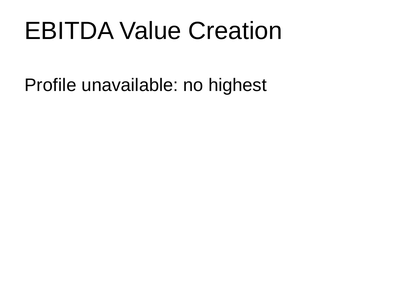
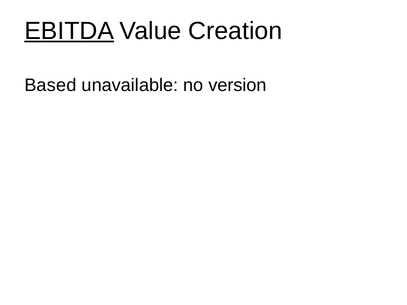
EBITDA underline: none -> present
Profile: Profile -> Based
highest: highest -> version
